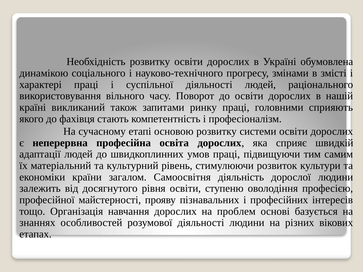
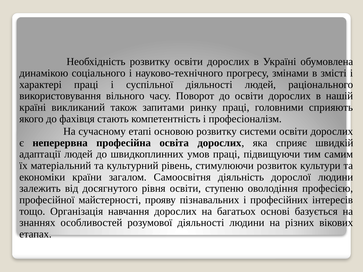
проблем: проблем -> багатьох
